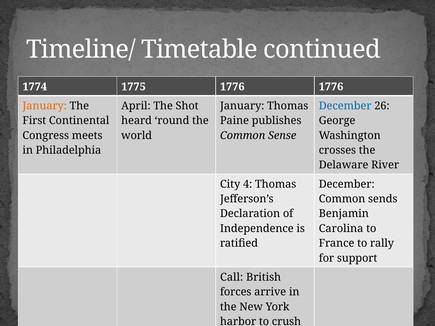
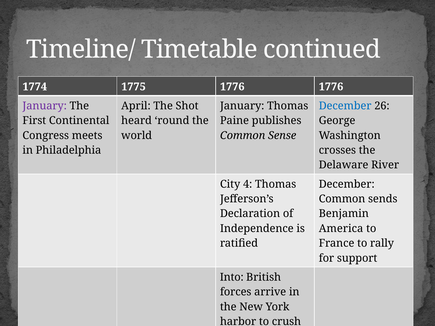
January at (45, 106) colour: orange -> purple
Carolina: Carolina -> America
Call: Call -> Into
